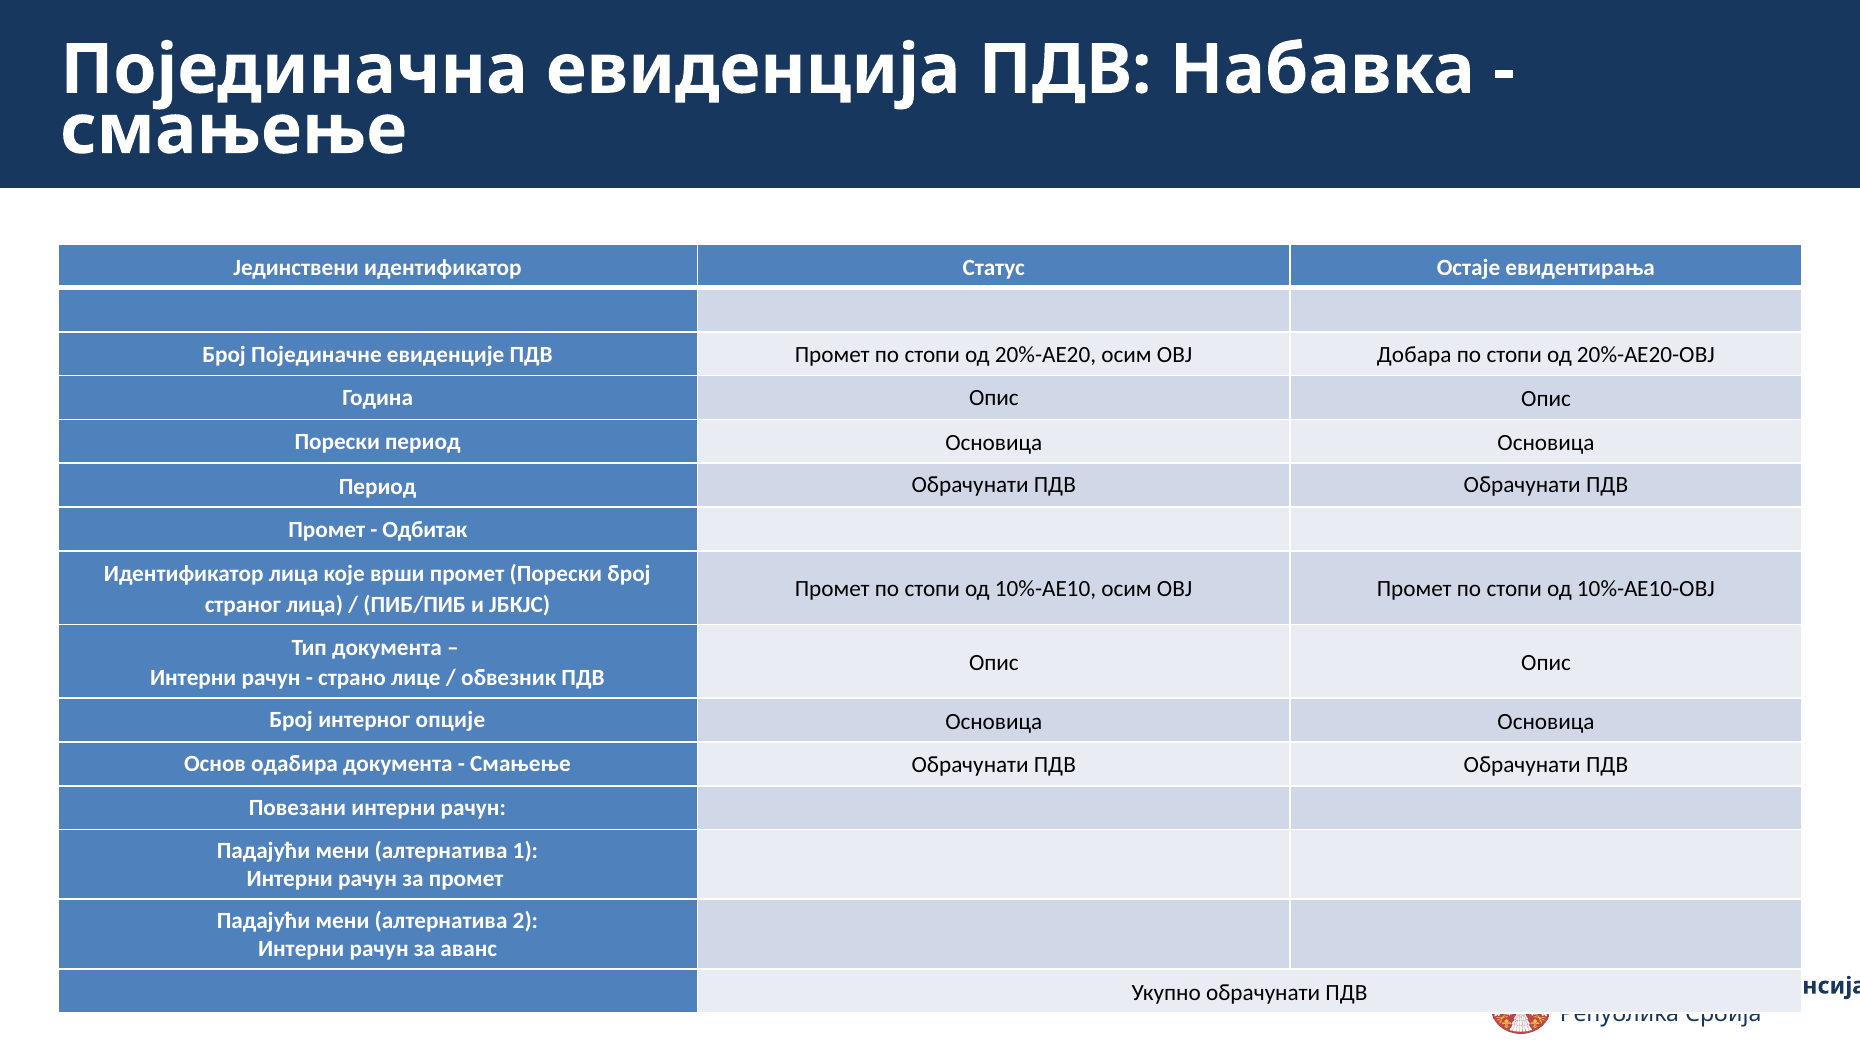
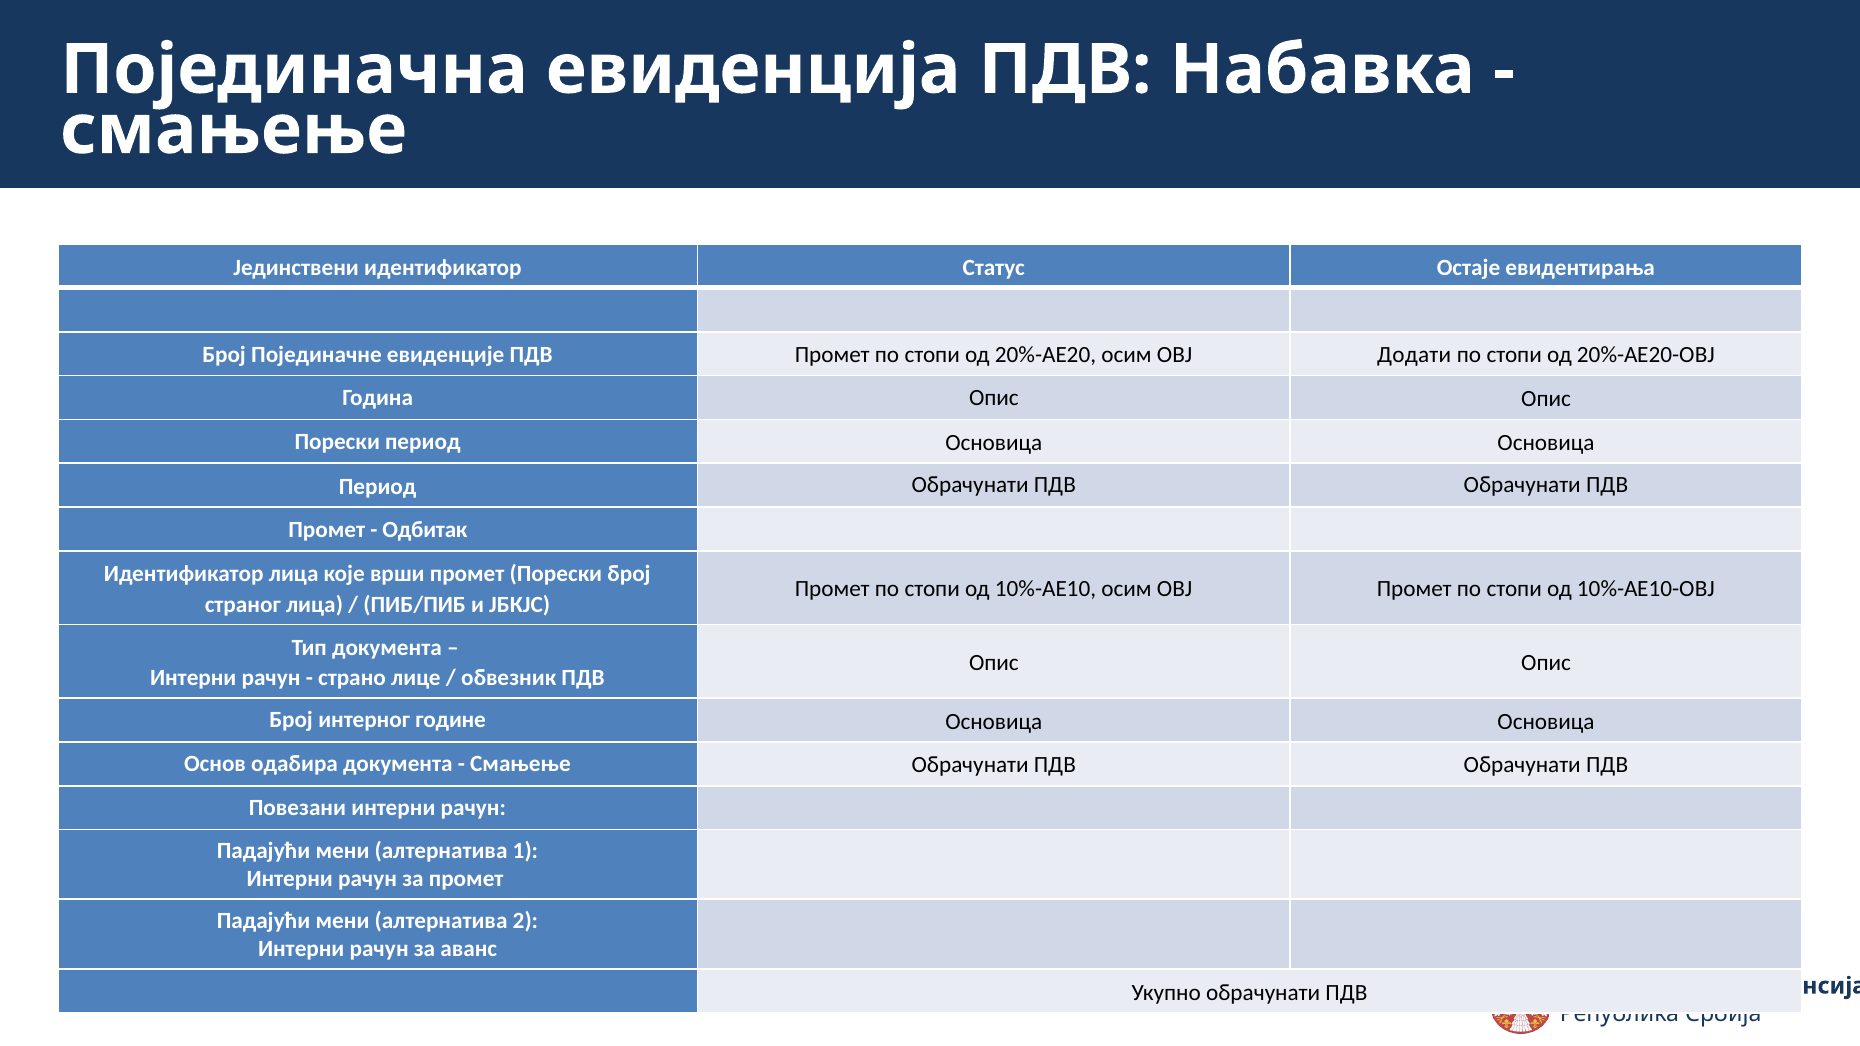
Добара: Добара -> Додати
опције: опције -> године
